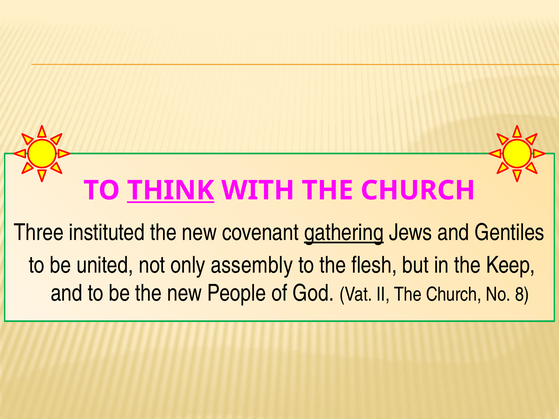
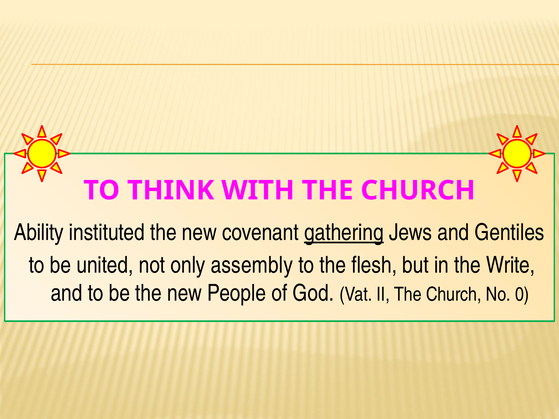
THINK underline: present -> none
Three: Three -> Ability
Keep: Keep -> Write
8: 8 -> 0
